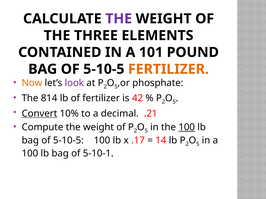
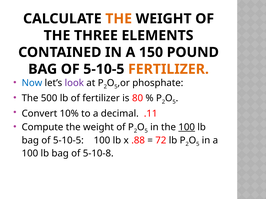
THE at (119, 19) colour: purple -> orange
101: 101 -> 150
Now colour: orange -> blue
814: 814 -> 500
42: 42 -> 80
Convert underline: present -> none
.21: .21 -> .11
.17: .17 -> .88
14: 14 -> 72
5-10-1: 5-10-1 -> 5-10-8
